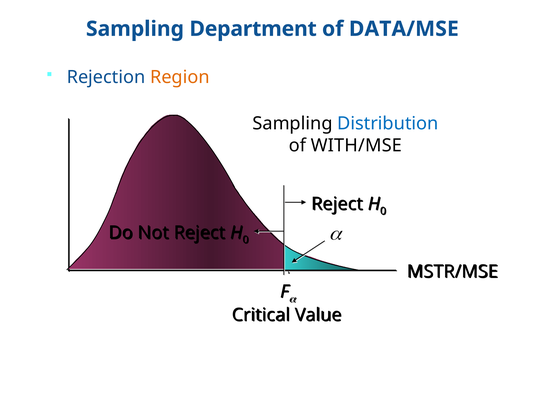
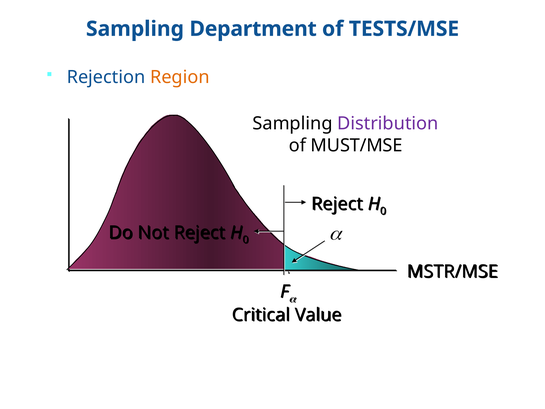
DATA/MSE: DATA/MSE -> TESTS/MSE
Distribution colour: blue -> purple
WITH/MSE: WITH/MSE -> MUST/MSE
